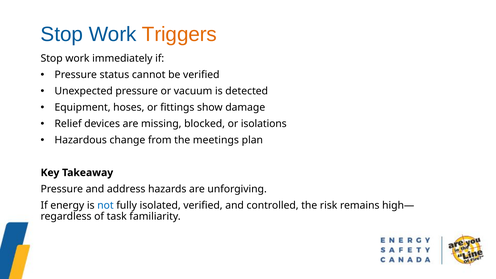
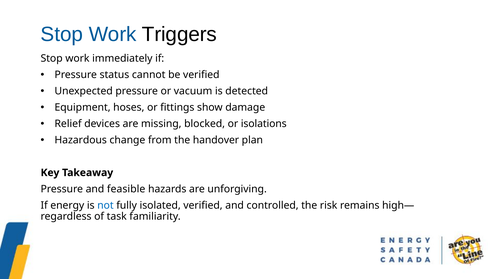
Triggers colour: orange -> black
meetings: meetings -> handover
address: address -> feasible
